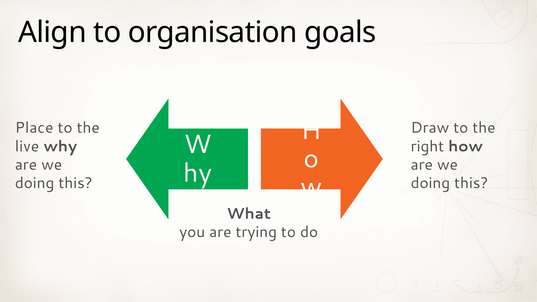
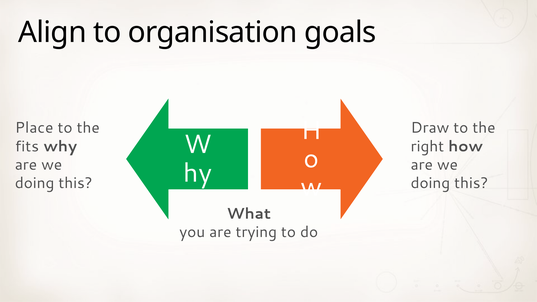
live: live -> fits
